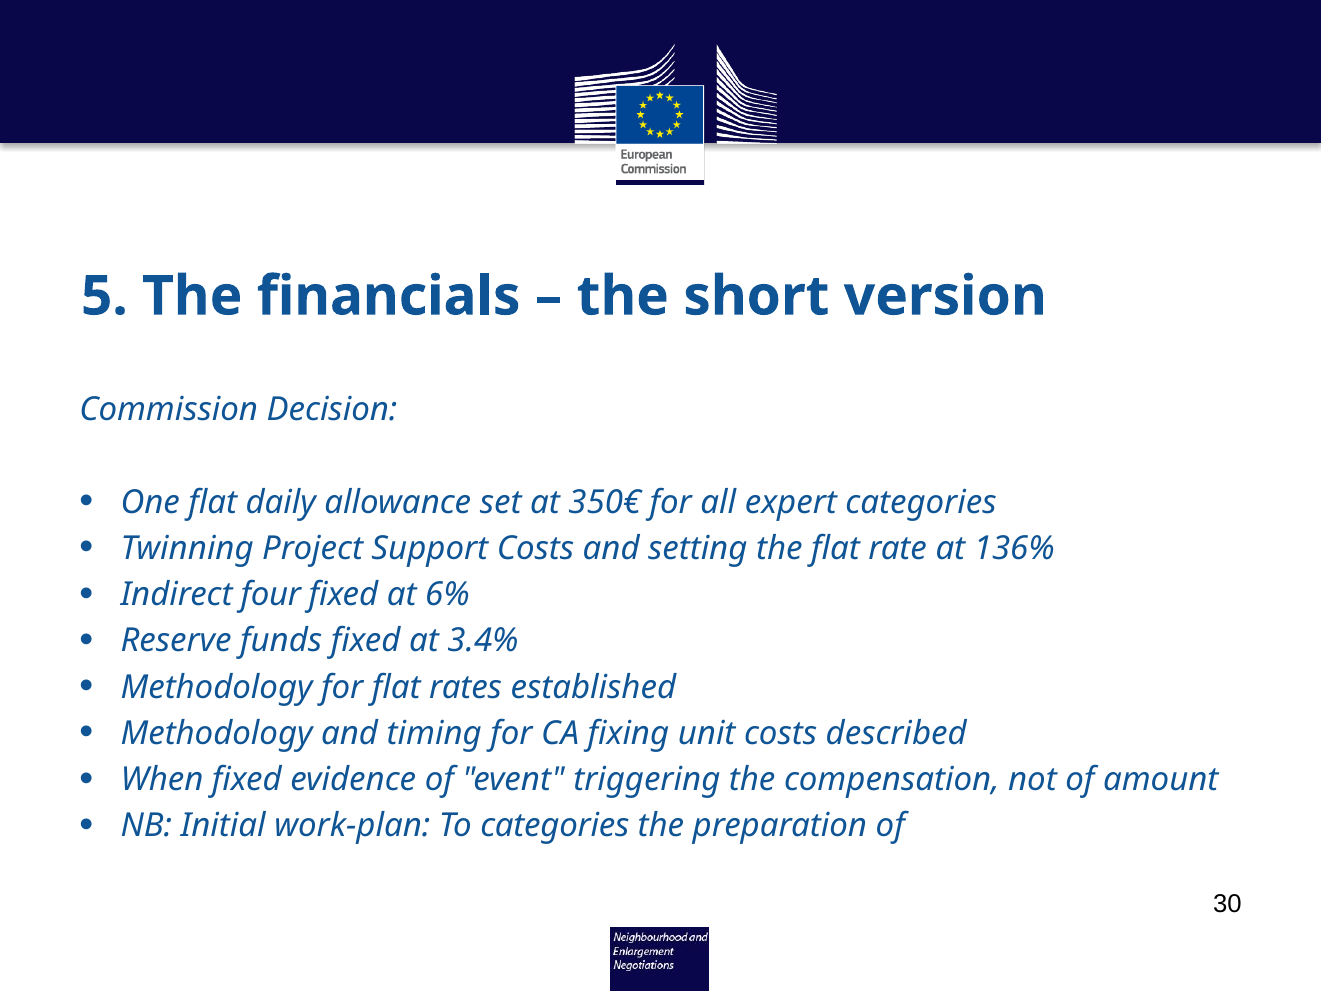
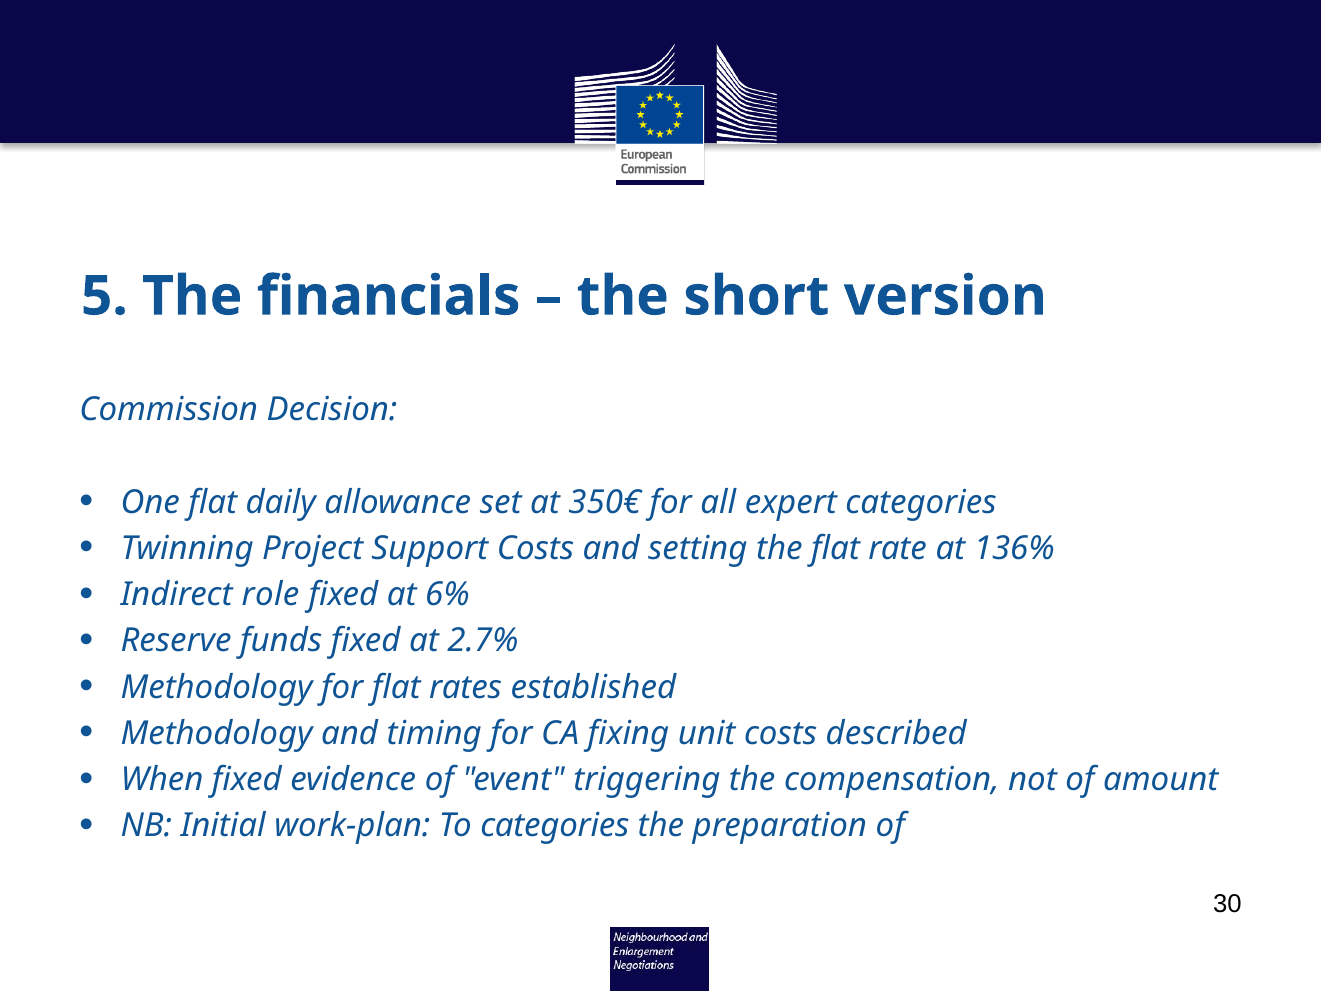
four: four -> role
3.4%: 3.4% -> 2.7%
